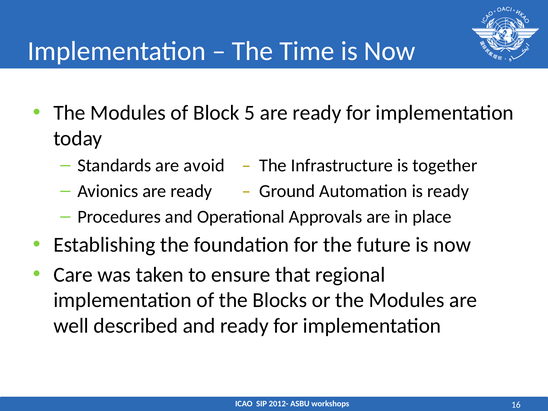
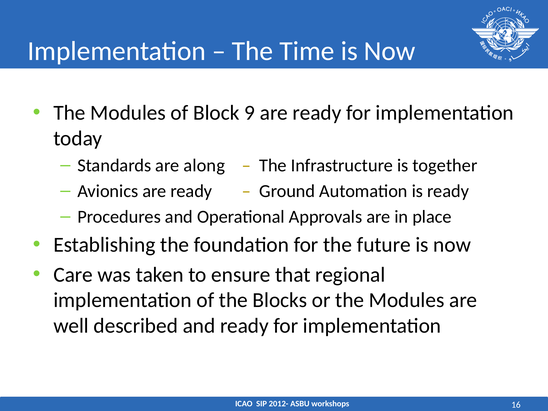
5: 5 -> 9
avoid: avoid -> along
